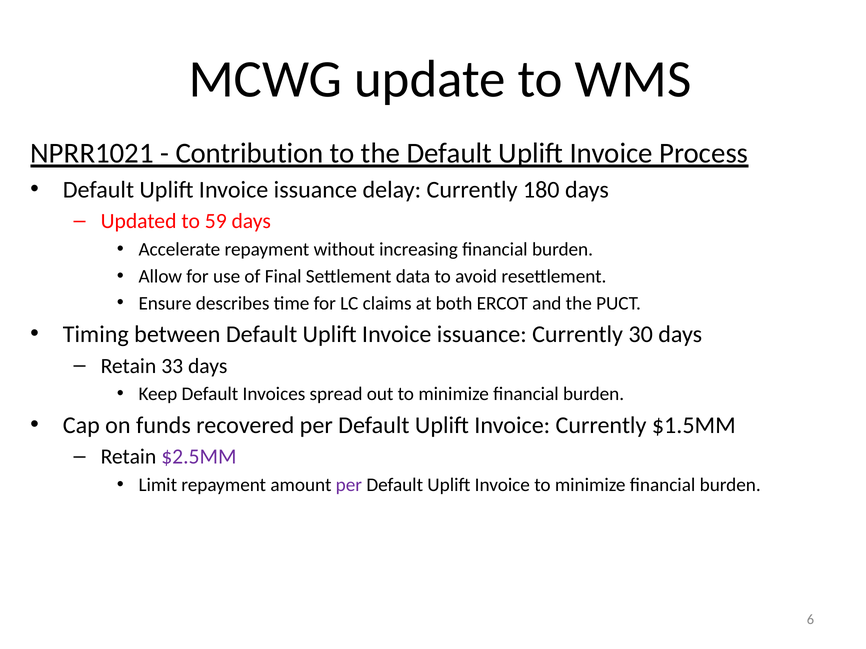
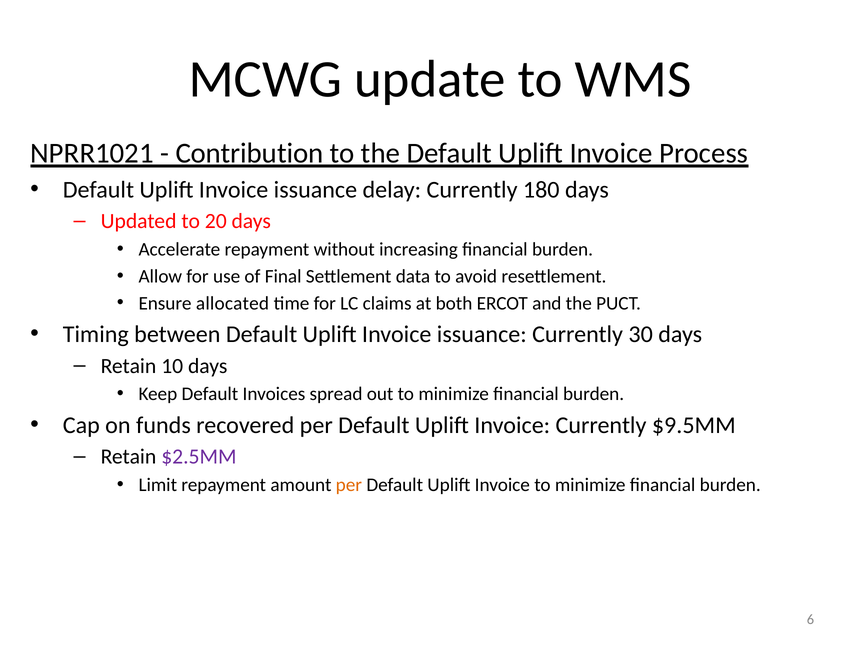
59: 59 -> 20
describes: describes -> allocated
33: 33 -> 10
$1.5MM: $1.5MM -> $9.5MM
per at (349, 485) colour: purple -> orange
